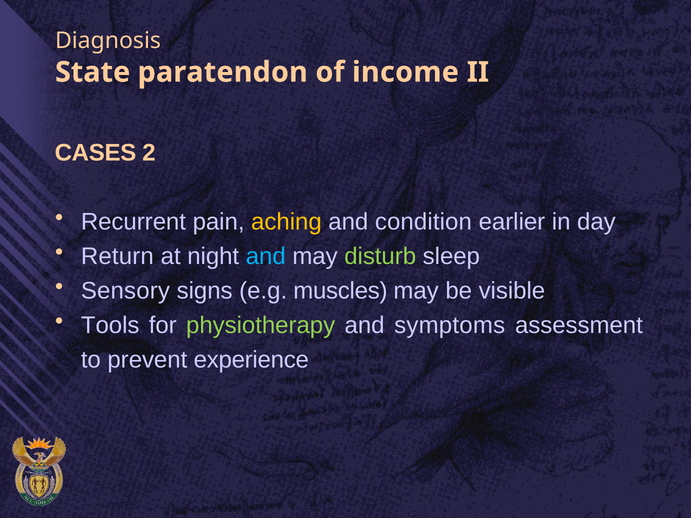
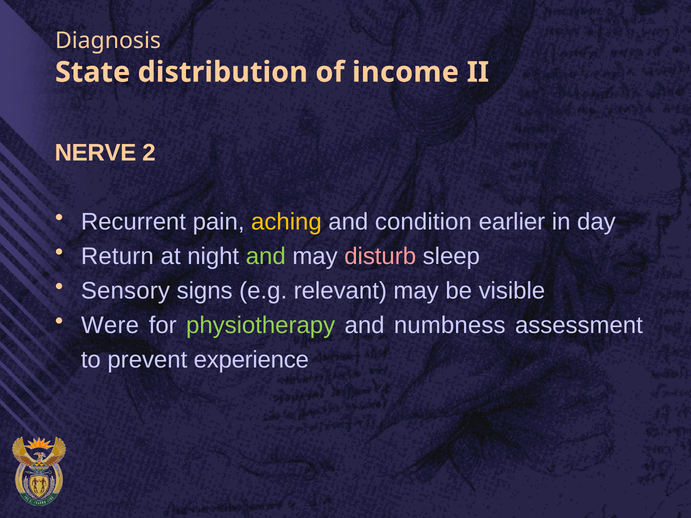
paratendon: paratendon -> distribution
CASES: CASES -> NERVE
and at (266, 257) colour: light blue -> light green
disturb colour: light green -> pink
muscles: muscles -> relevant
Tools: Tools -> Were
symptoms: symptoms -> numbness
